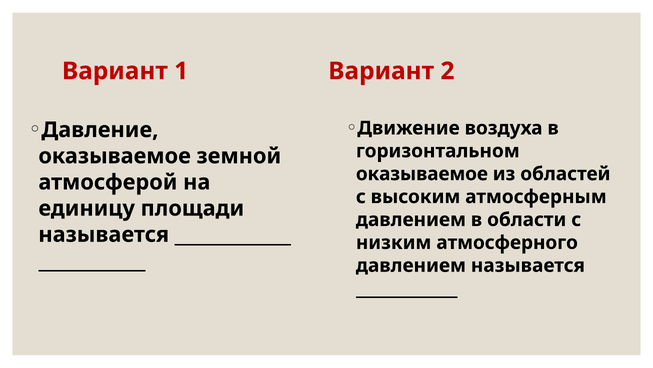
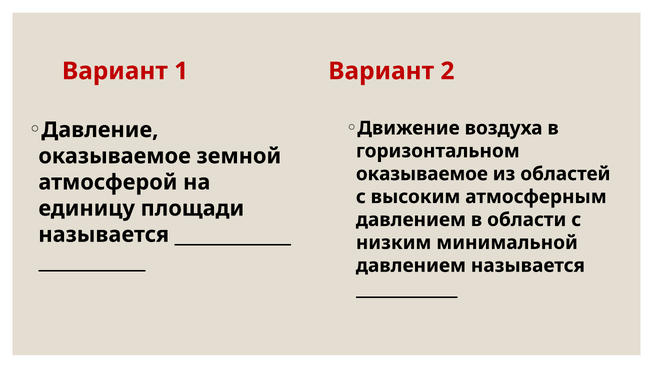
атмосферного: атмосферного -> минимальной
